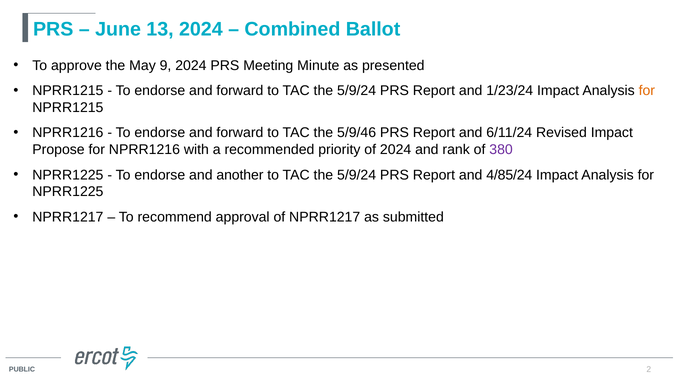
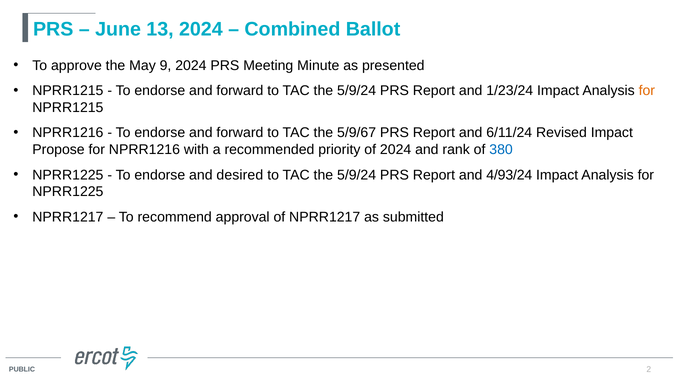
5/9/46: 5/9/46 -> 5/9/67
380 colour: purple -> blue
another: another -> desired
4/85/24: 4/85/24 -> 4/93/24
